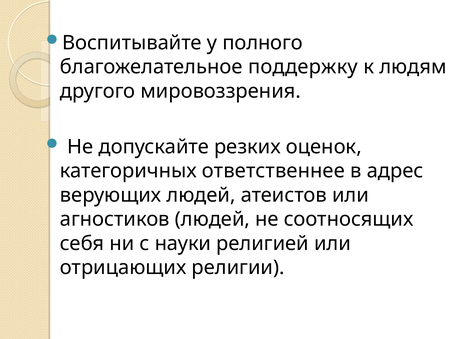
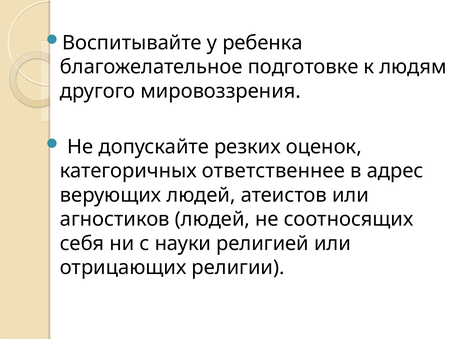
полного: полного -> ребенка
поддержку: поддержку -> подготовке
